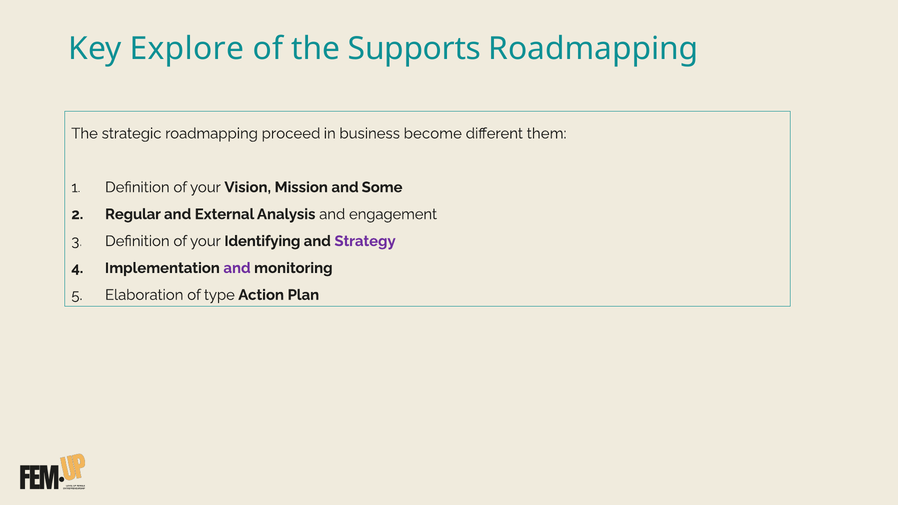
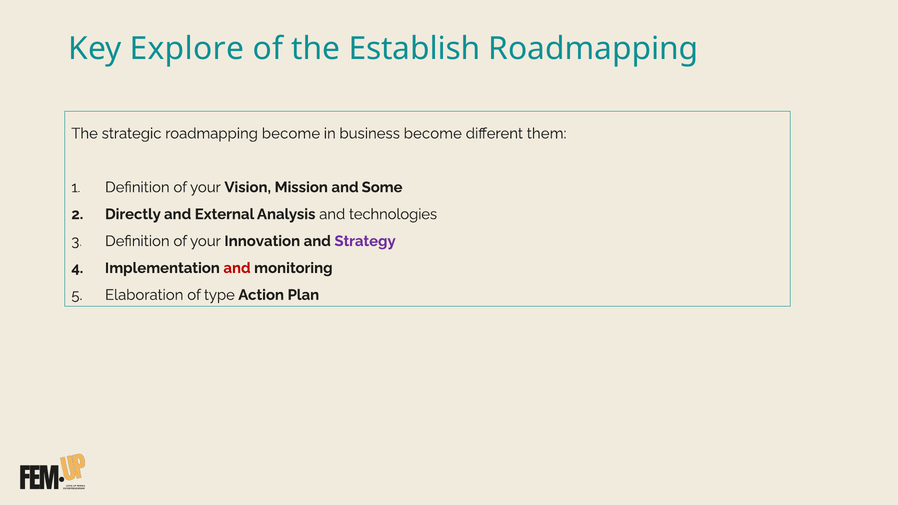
Supports: Supports -> Establish
roadmapping proceed: proceed -> become
Regular: Regular -> Directly
engagement: engagement -> technologies
Identifying: Identifying -> Innovation
and at (237, 268) colour: purple -> red
